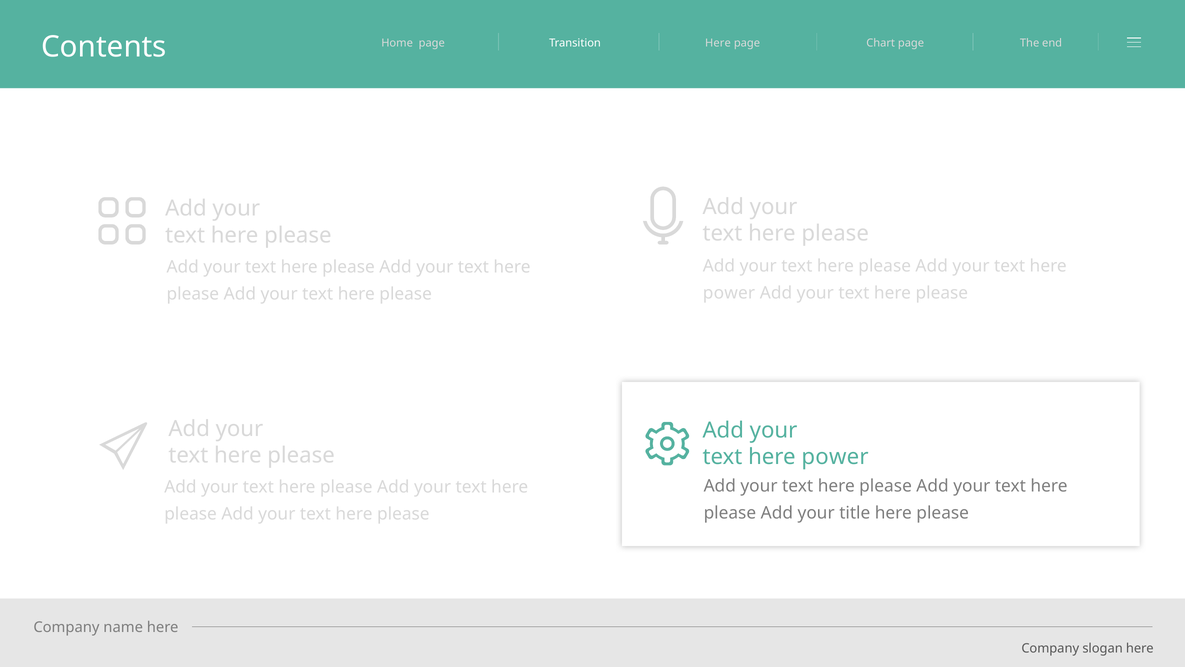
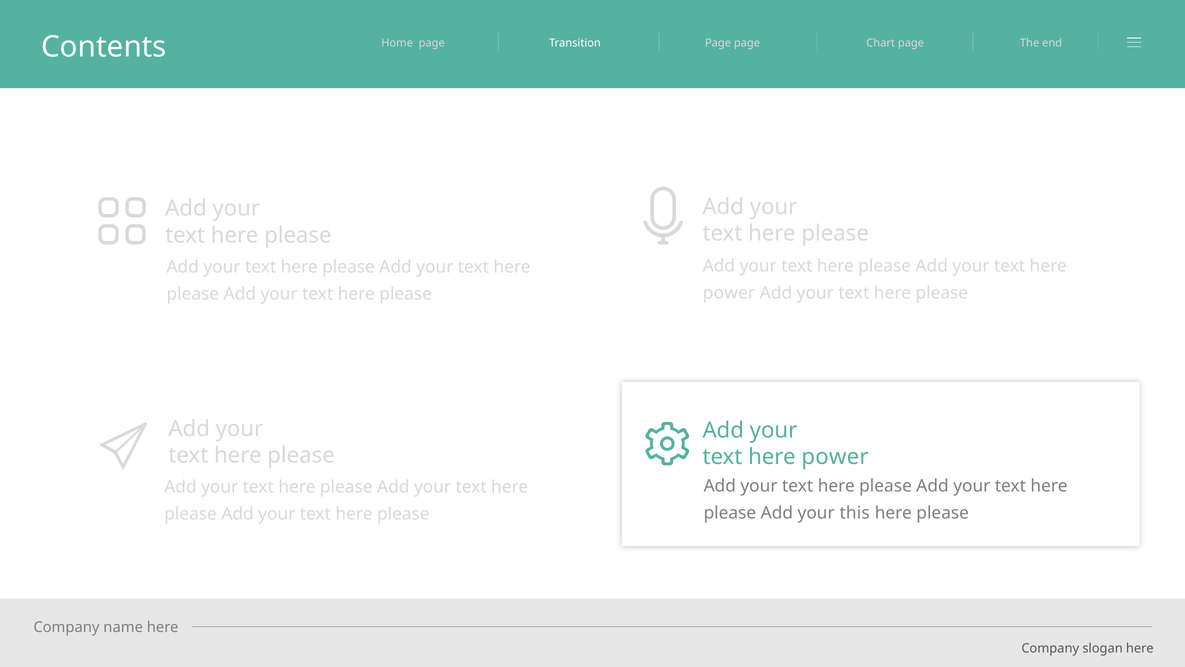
Transition Here: Here -> Page
title: title -> this
